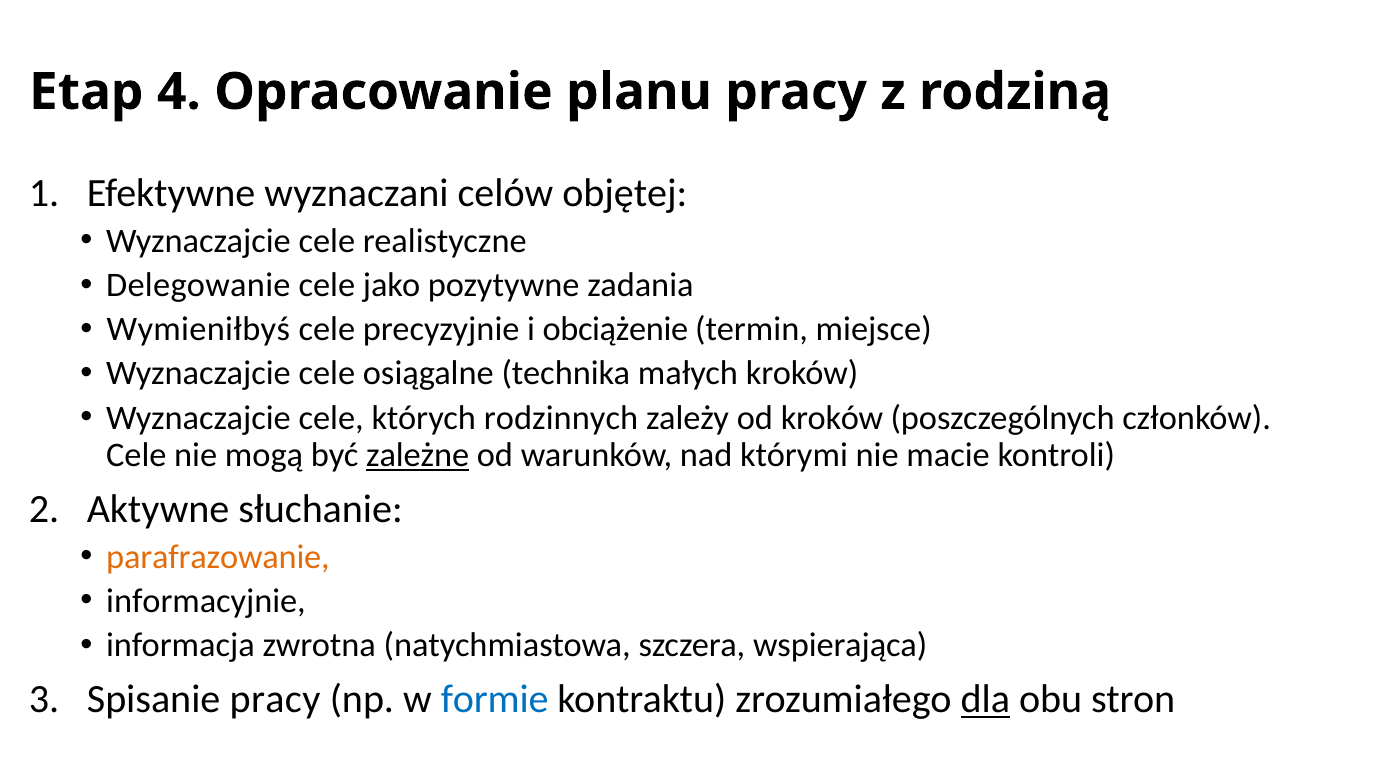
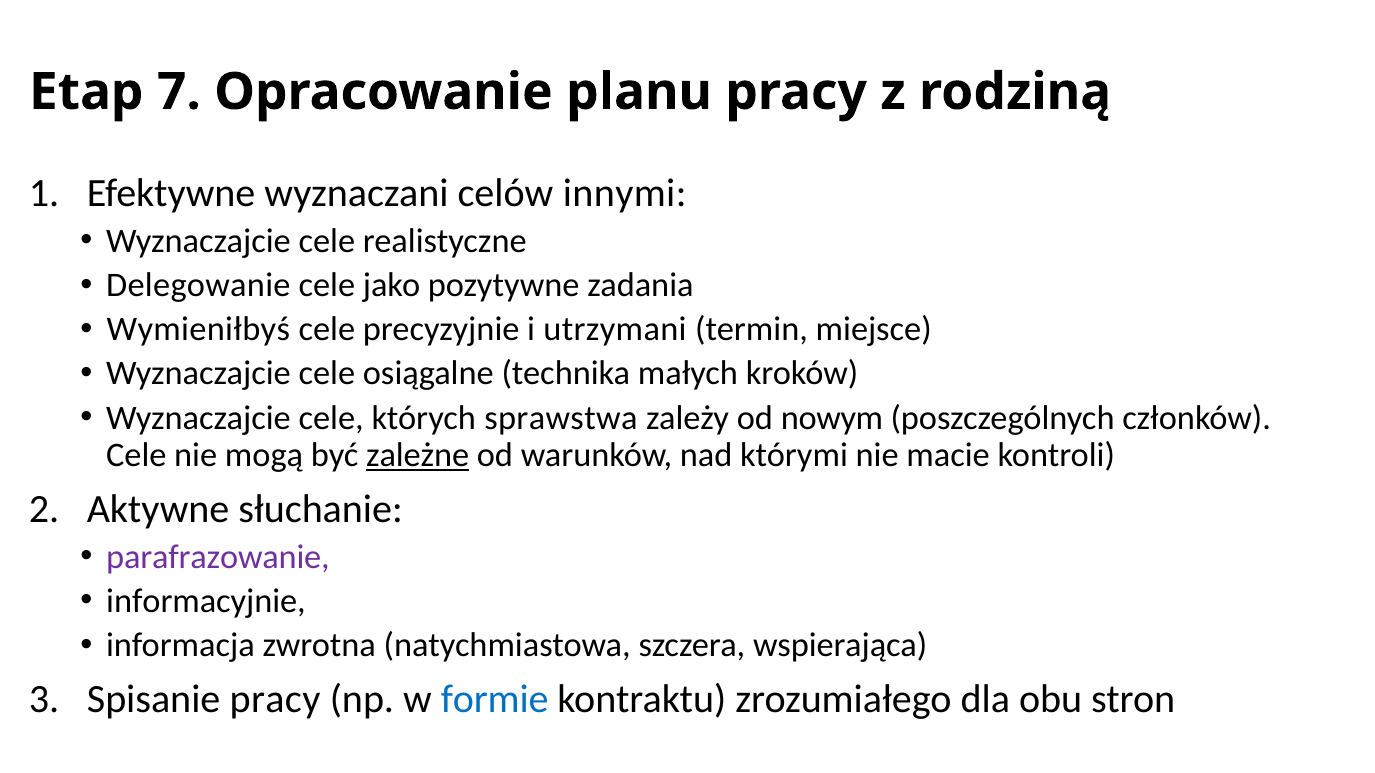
4: 4 -> 7
objętej: objętej -> innymi
obciążenie: obciążenie -> utrzymani
rodzinnych: rodzinnych -> sprawstwa
od kroków: kroków -> nowym
parafrazowanie colour: orange -> purple
dla underline: present -> none
